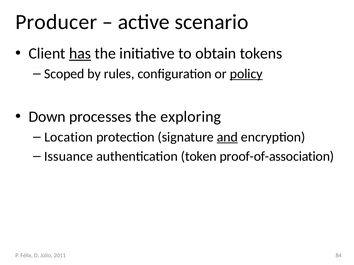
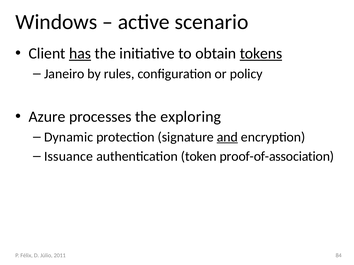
Producer: Producer -> Windows
tokens underline: none -> present
Scoped: Scoped -> Janeiro
policy underline: present -> none
Down: Down -> Azure
Location: Location -> Dynamic
